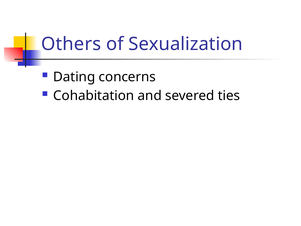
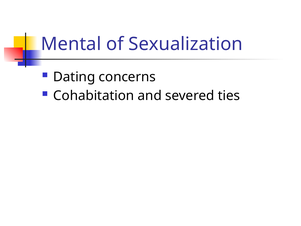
Others: Others -> Mental
